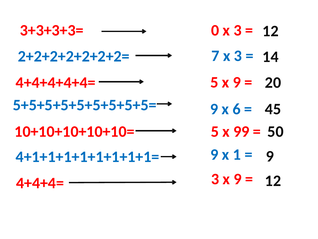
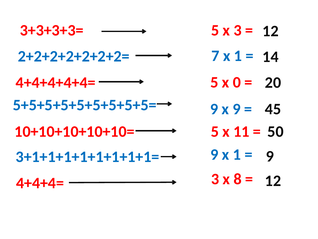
3+3+3+3= 0: 0 -> 5
7 x 3: 3 -> 1
5 x 9: 9 -> 0
x 6: 6 -> 9
99: 99 -> 11
4+1+1+1+1+1+1+1+1=: 4+1+1+1+1+1+1+1+1= -> 3+1+1+1+1+1+1+1+1=
3 x 9: 9 -> 8
